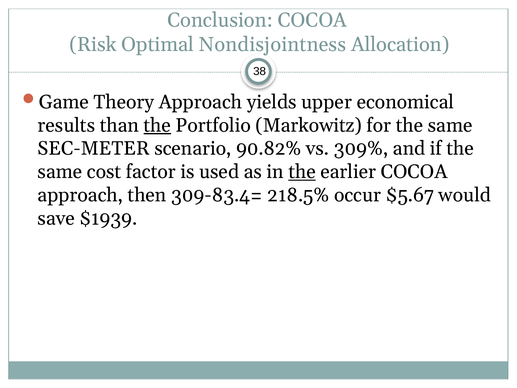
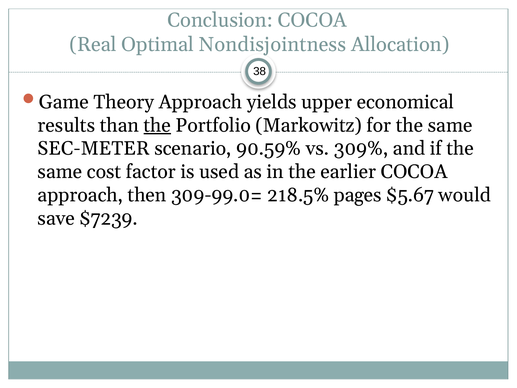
Risk: Risk -> Real
90.82%: 90.82% -> 90.59%
the at (302, 172) underline: present -> none
309-83.4=: 309-83.4= -> 309-99.0=
occur: occur -> pages
$1939: $1939 -> $7239
